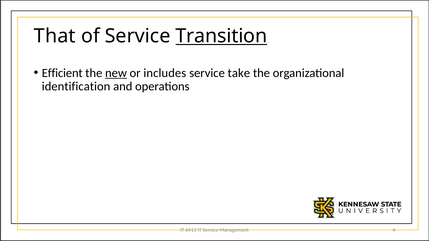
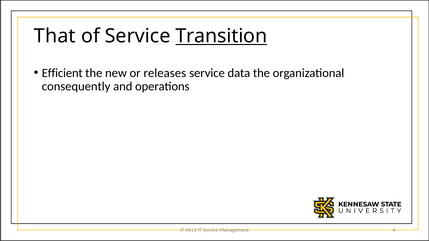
new underline: present -> none
includes: includes -> releases
take: take -> data
identification: identification -> consequently
